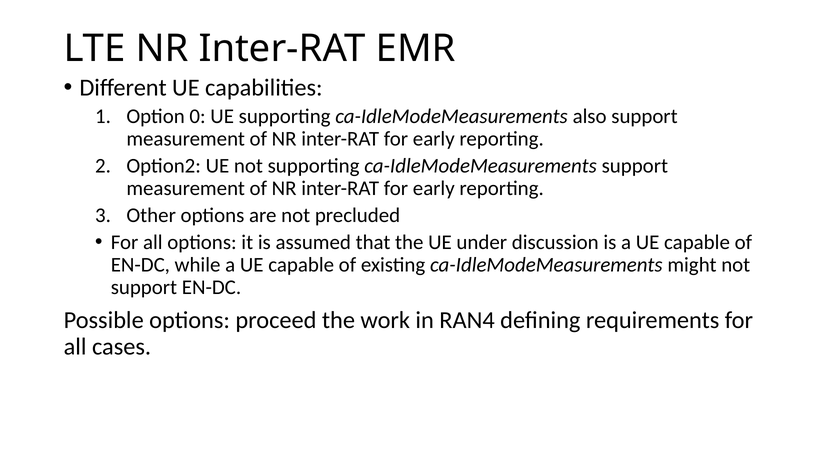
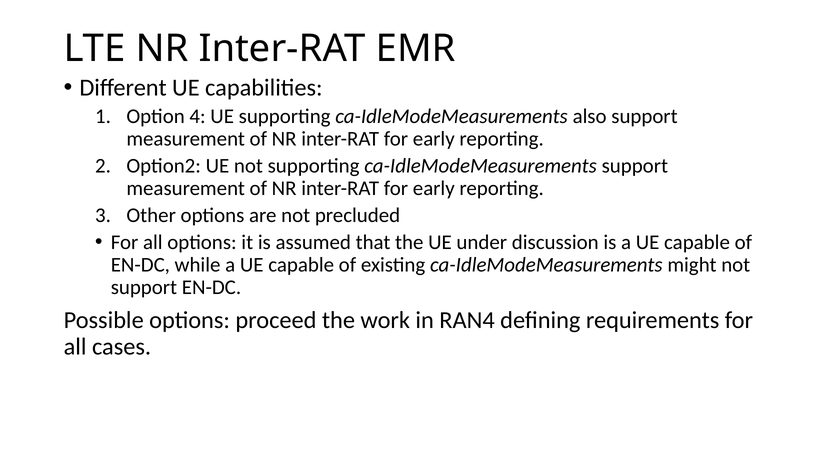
0: 0 -> 4
